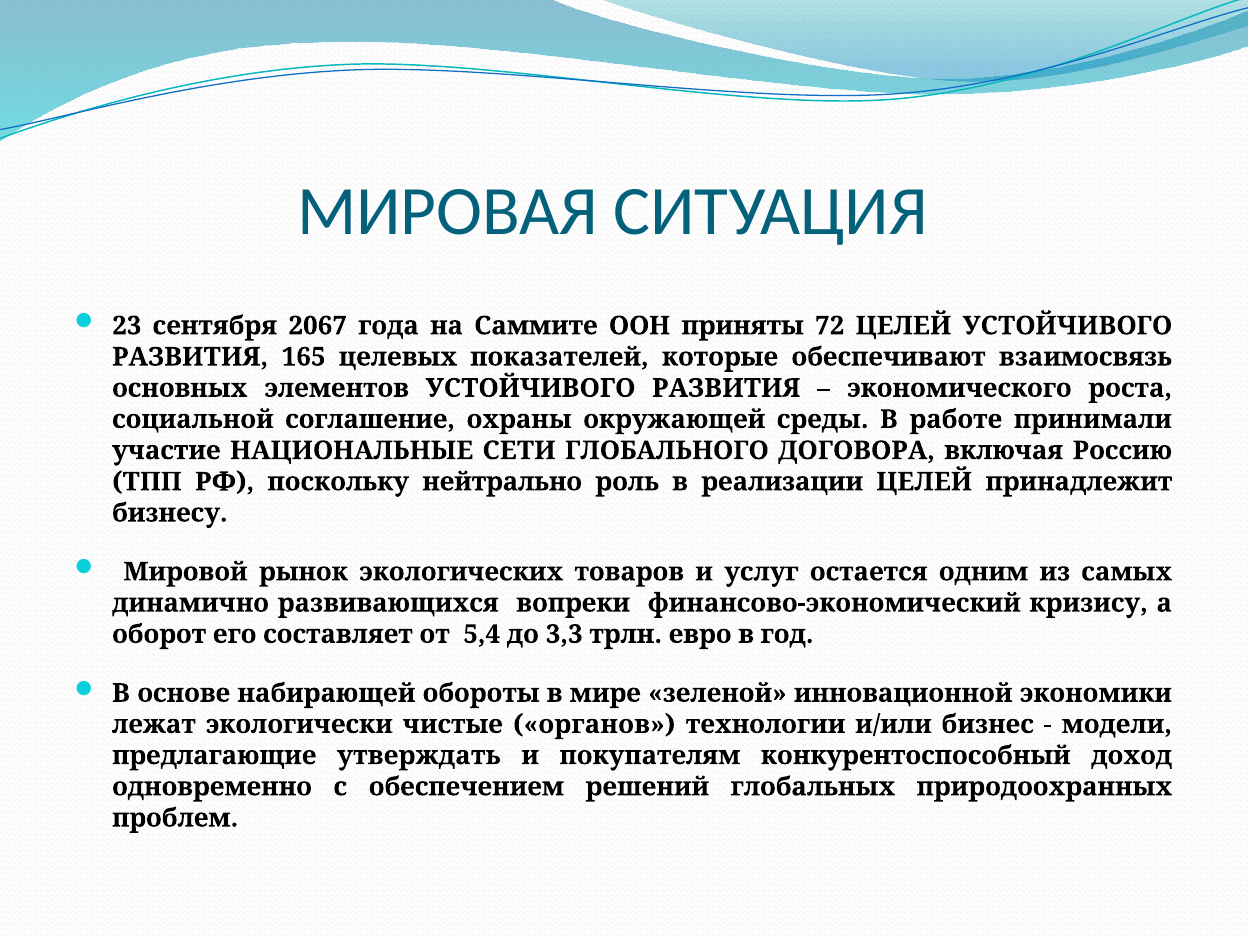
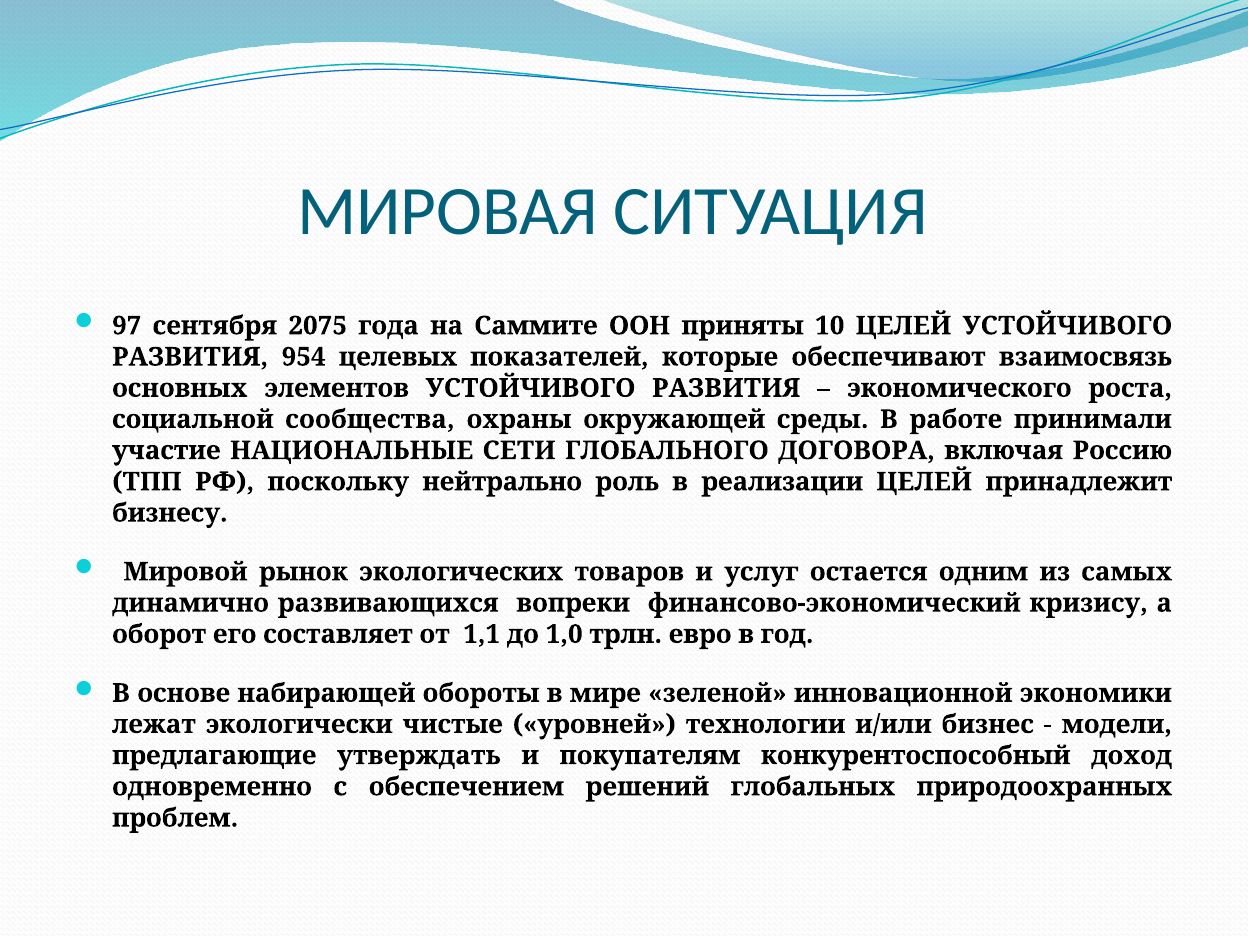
23: 23 -> 97
2067: 2067 -> 2075
72: 72 -> 10
165: 165 -> 954
соглашение: соглашение -> сообщества
5,4: 5,4 -> 1,1
3,3: 3,3 -> 1,0
органов: органов -> уровней
